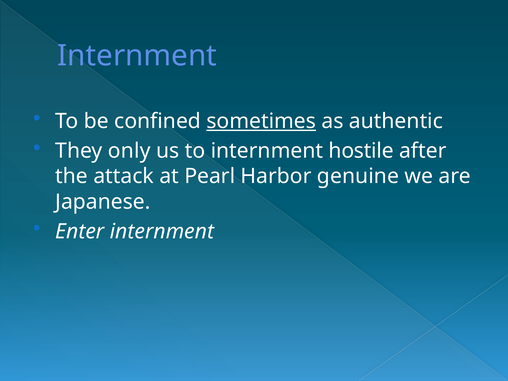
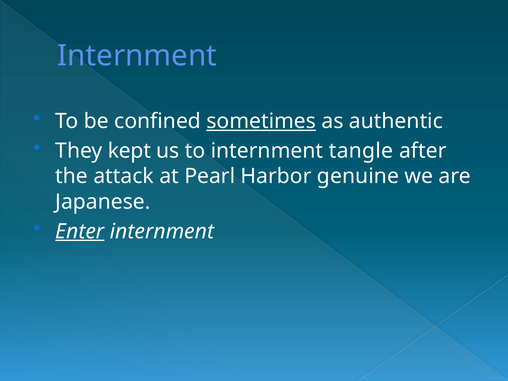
only: only -> kept
hostile: hostile -> tangle
Enter underline: none -> present
